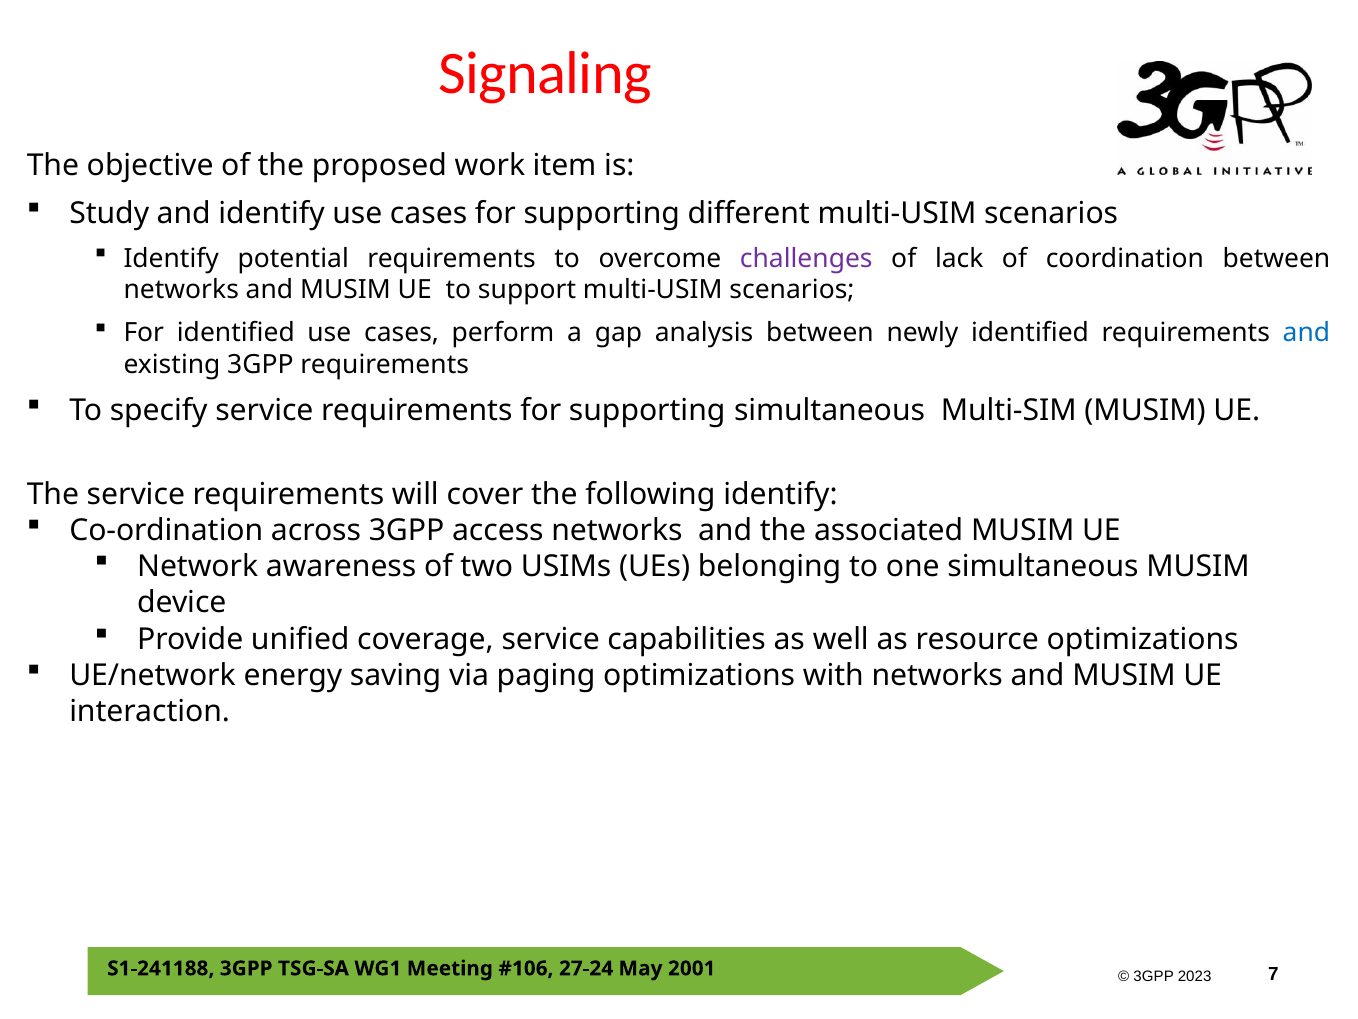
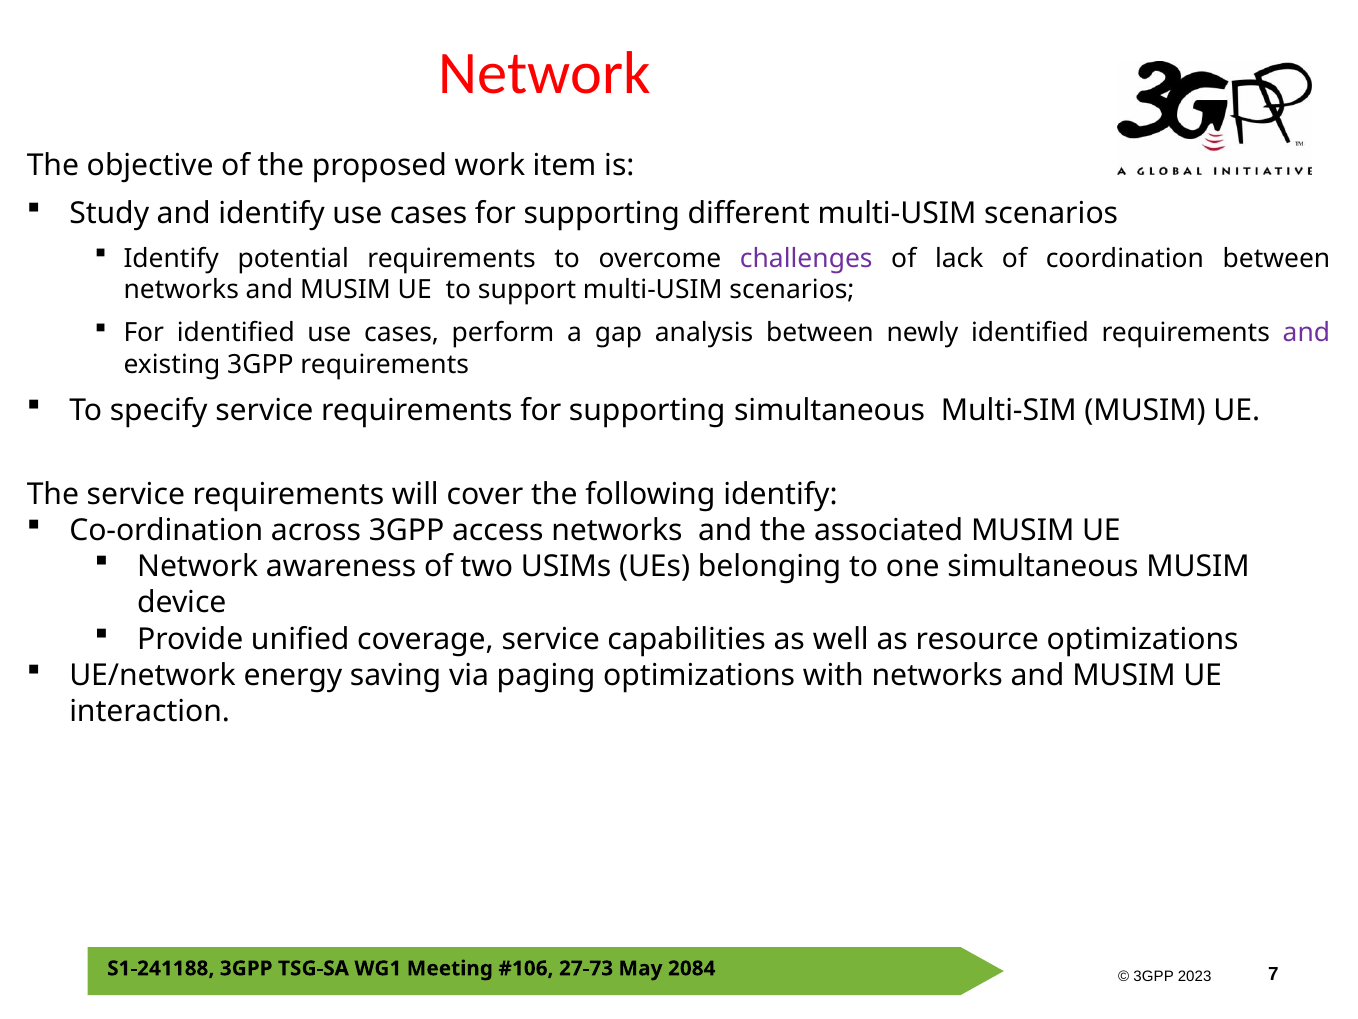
Signaling at (545, 73): Signaling -> Network
and at (1306, 333) colour: blue -> purple
27-24: 27-24 -> 27-73
2001: 2001 -> 2084
